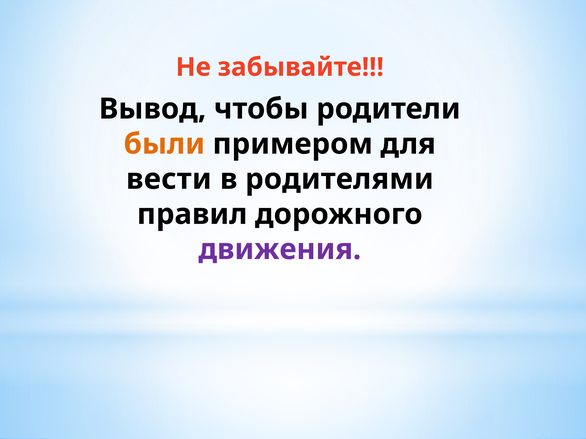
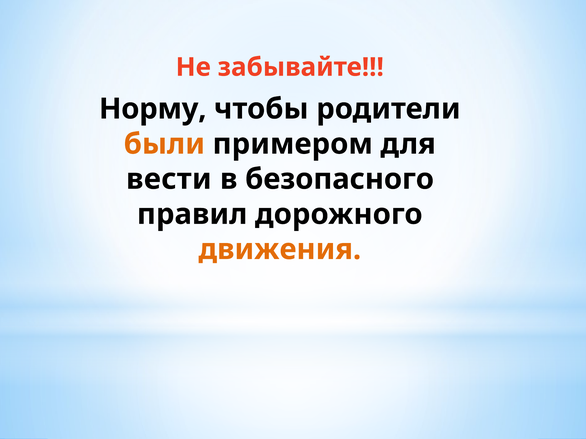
Вывод: Вывод -> Норму
родителями: родителями -> безопасного
движения colour: purple -> orange
